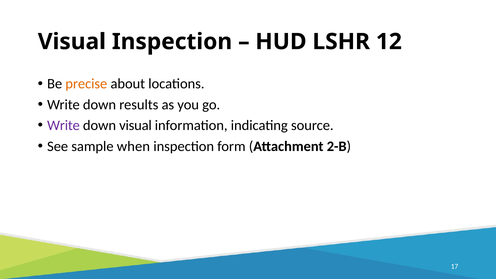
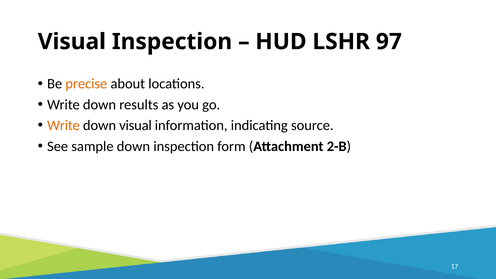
12: 12 -> 97
Write at (63, 125) colour: purple -> orange
sample when: when -> down
